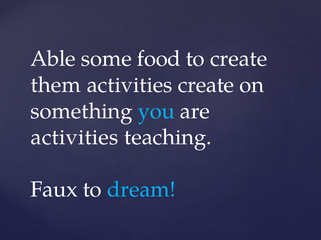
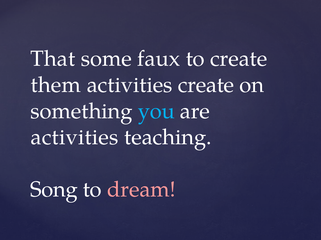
Able: Able -> That
food: food -> faux
Faux: Faux -> Song
dream colour: light blue -> pink
